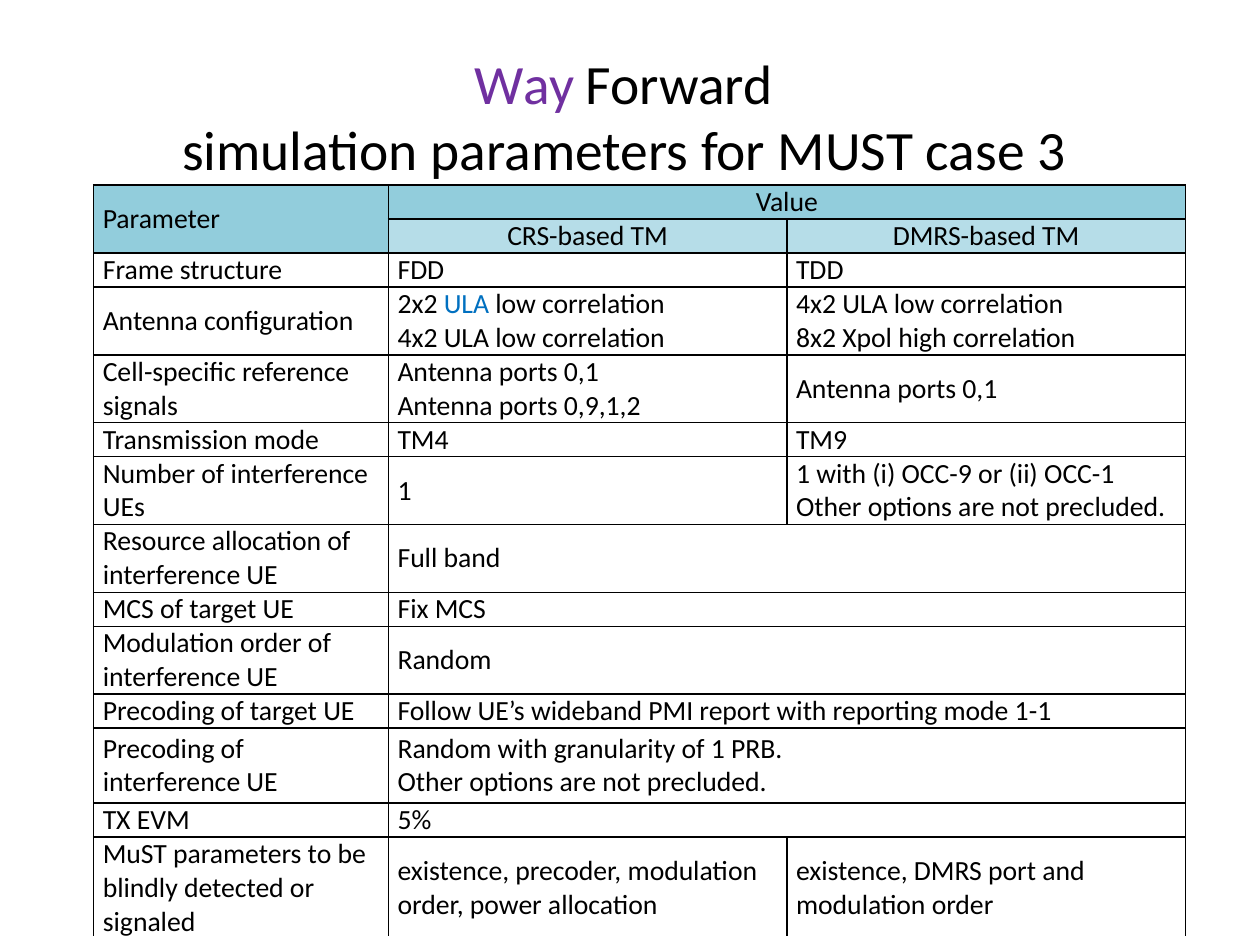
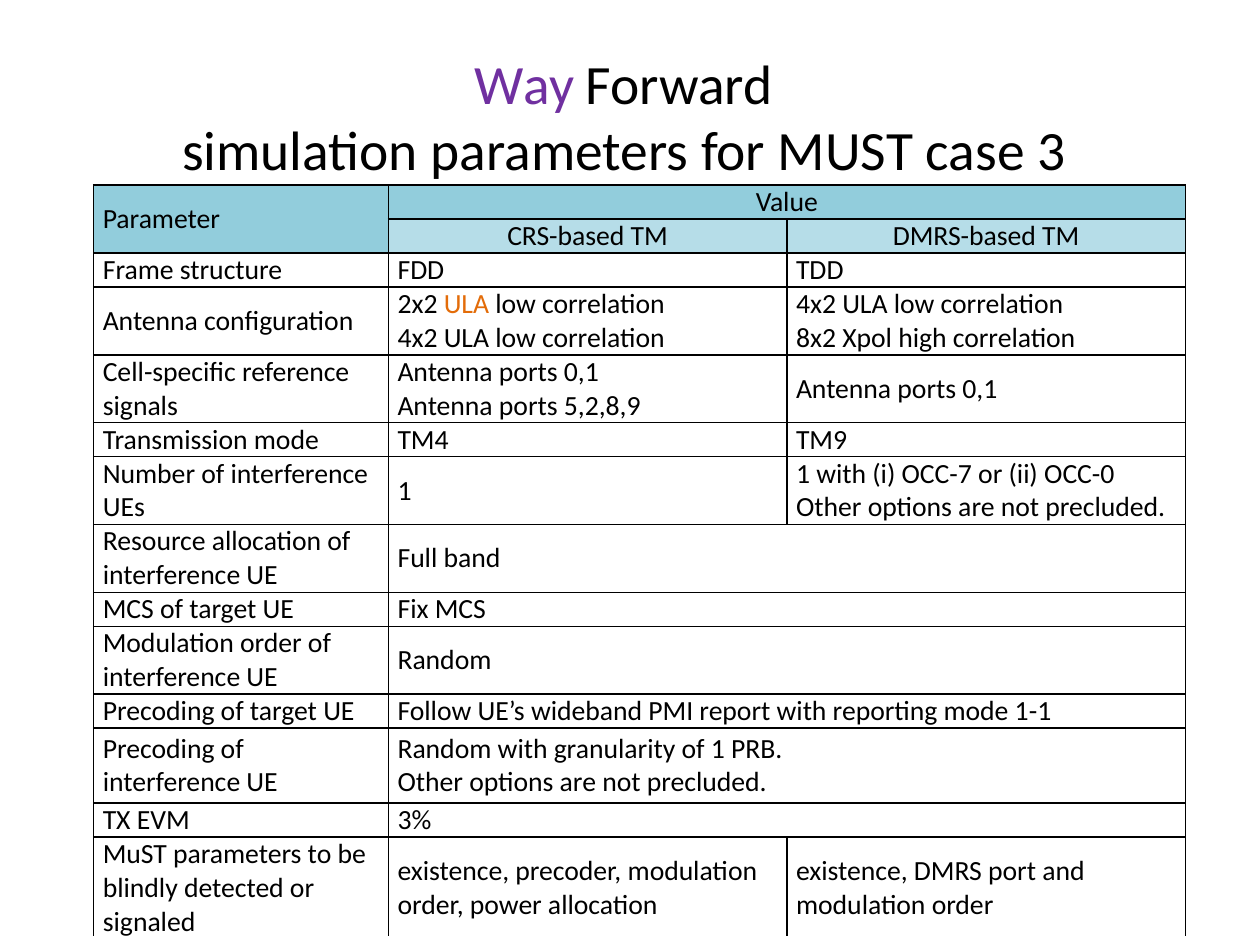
ULA at (466, 304) colour: blue -> orange
0,9,1,2: 0,9,1,2 -> 5,2,8,9
OCC-9: OCC-9 -> OCC-7
OCC-1: OCC-1 -> OCC-0
5%: 5% -> 3%
